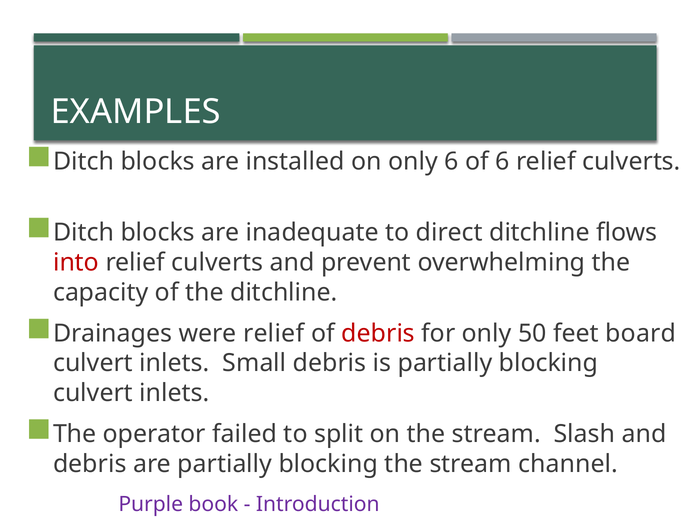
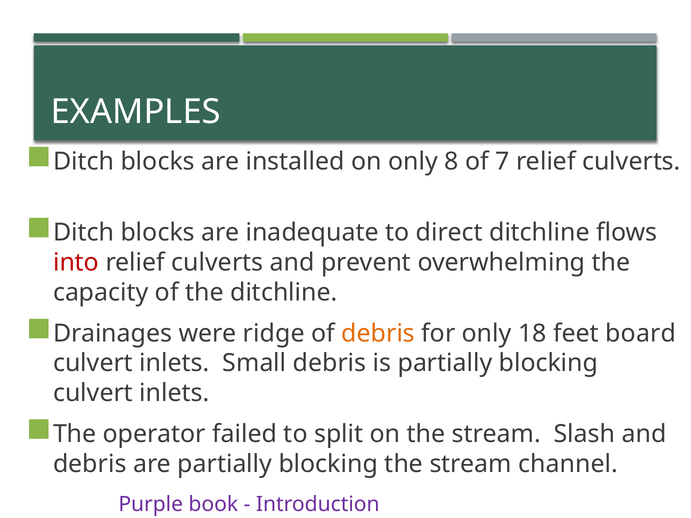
only 6: 6 -> 8
of 6: 6 -> 7
were relief: relief -> ridge
debris at (378, 334) colour: red -> orange
50: 50 -> 18
